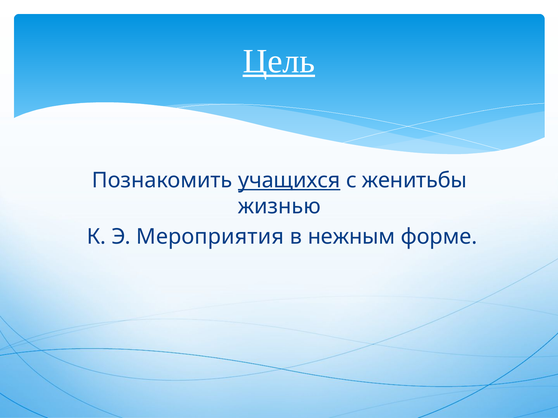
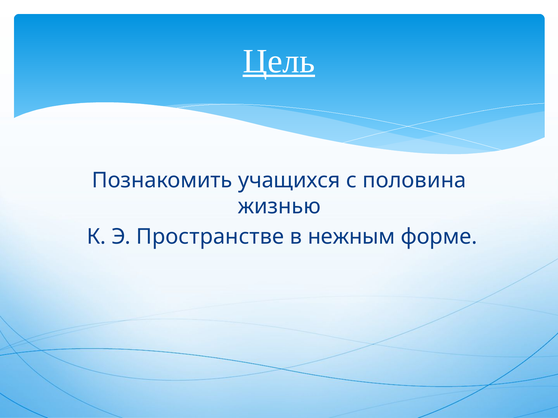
учащихся underline: present -> none
женитьбы: женитьбы -> половина
Мероприятия: Мероприятия -> Пространстве
